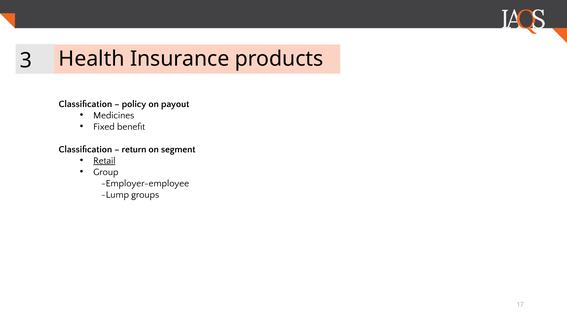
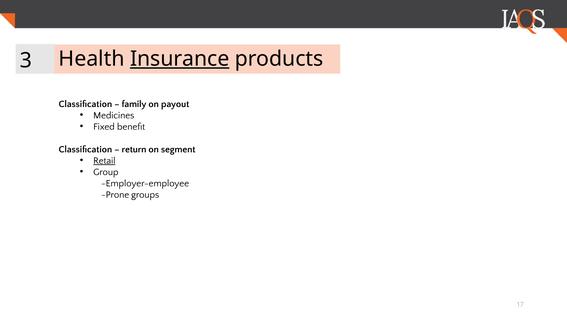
Insurance underline: none -> present
policy: policy -> family
Lump: Lump -> Prone
